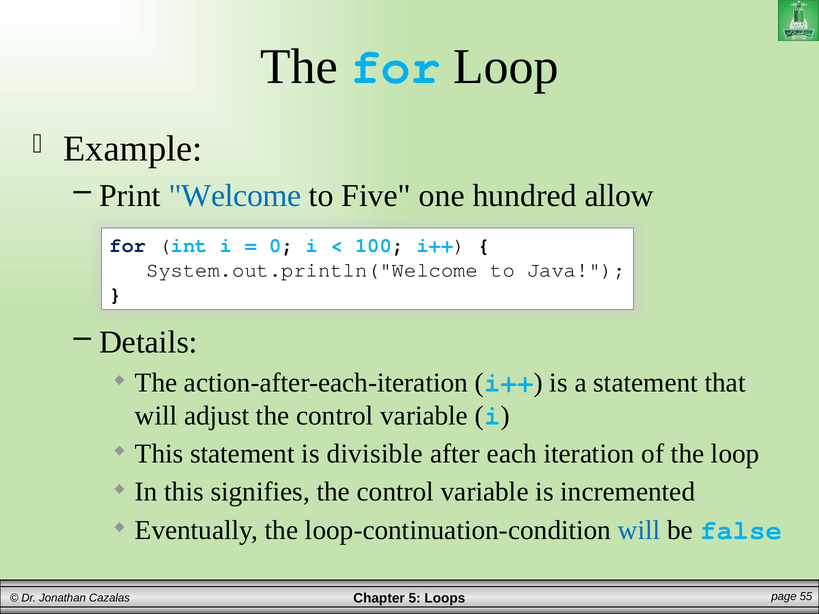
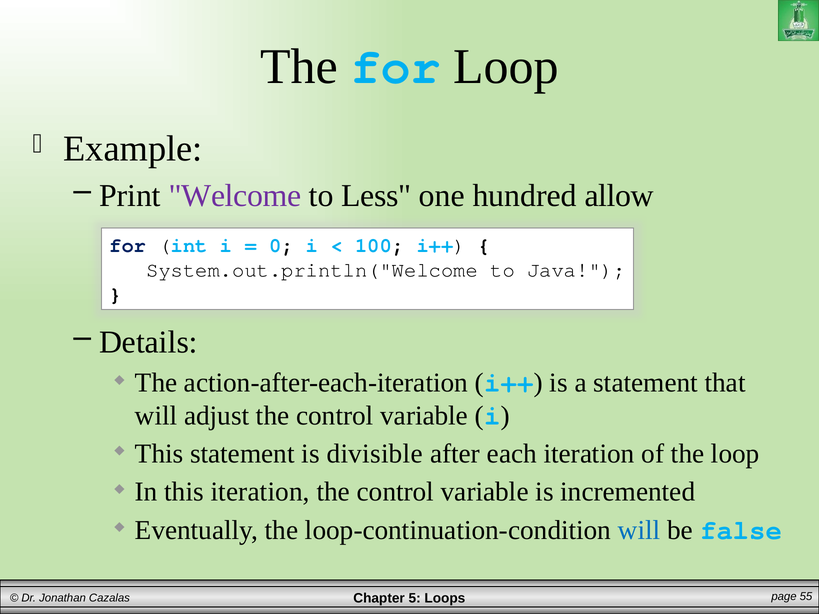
Welcome colour: blue -> purple
Five: Five -> Less
this signifies: signifies -> iteration
